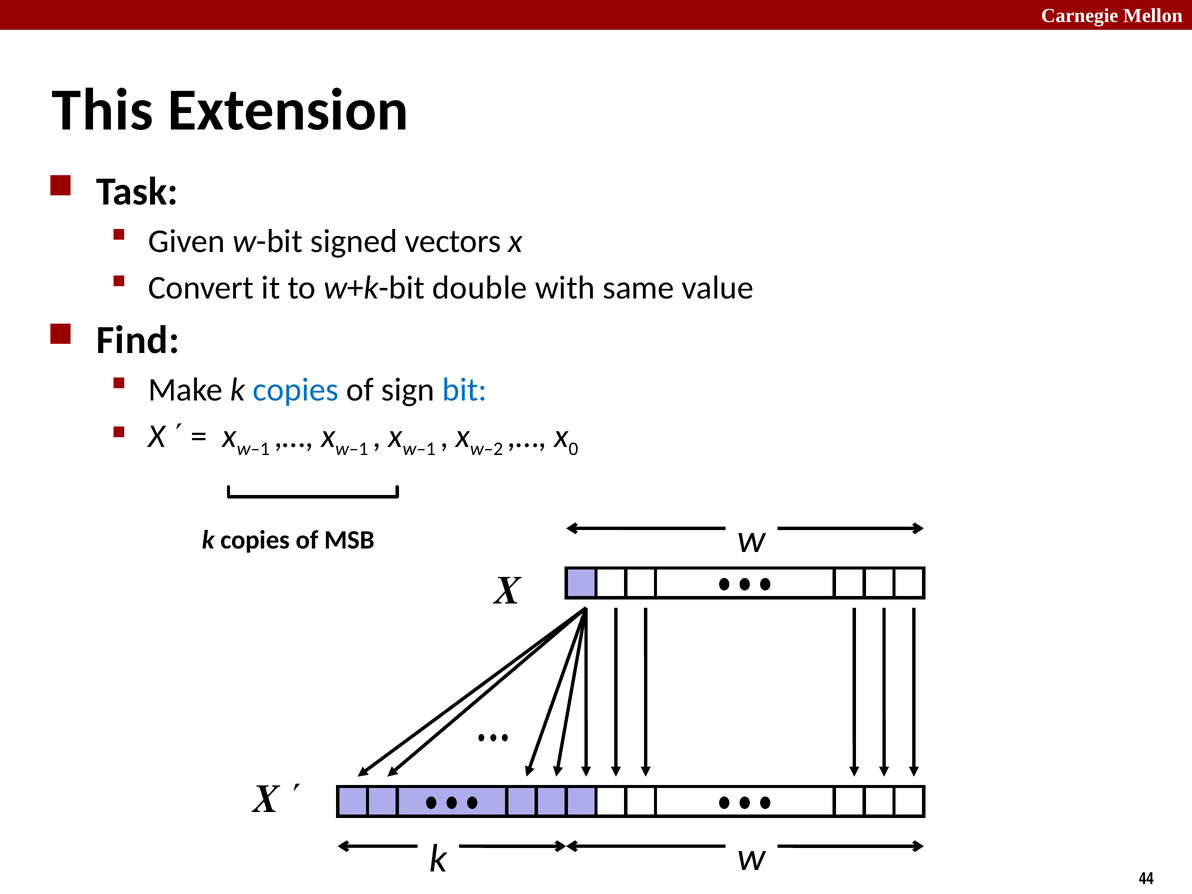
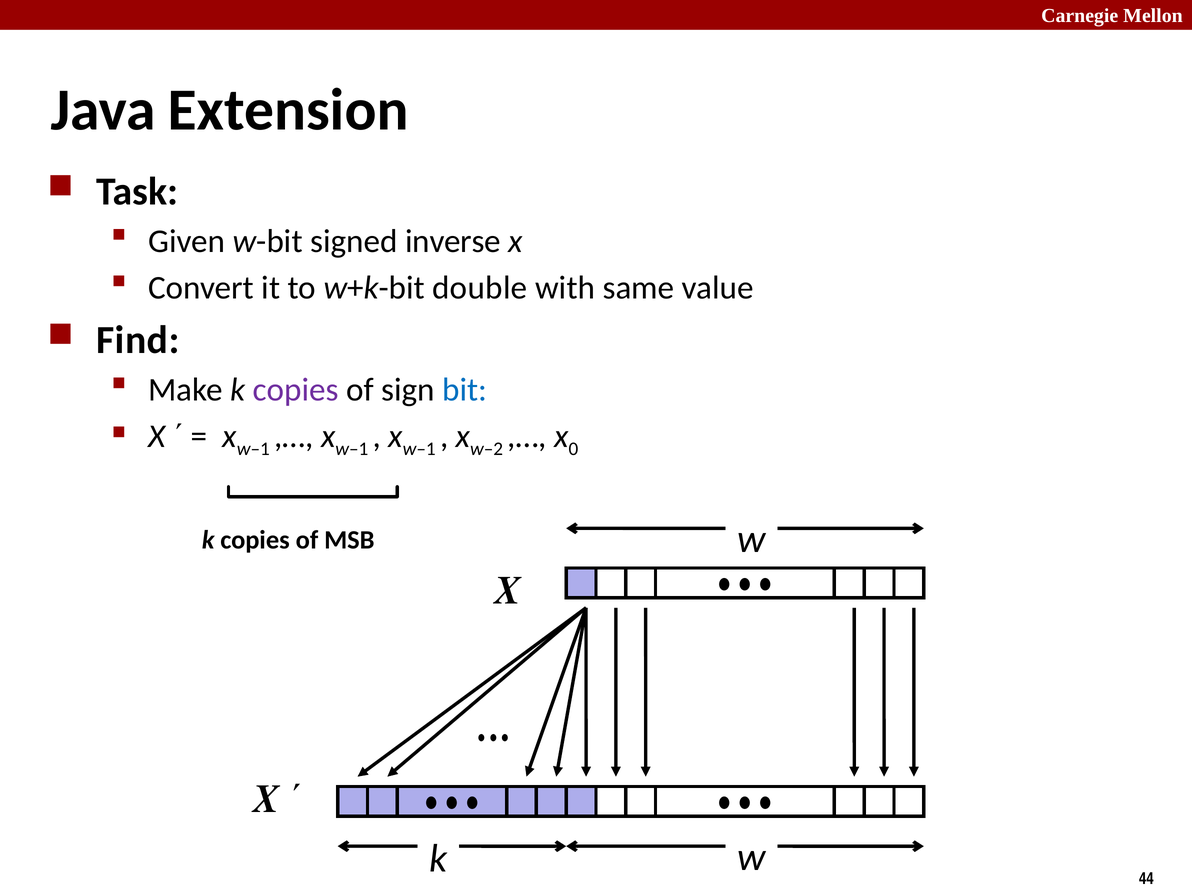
This: This -> Java
vectors: vectors -> inverse
copies at (296, 390) colour: blue -> purple
